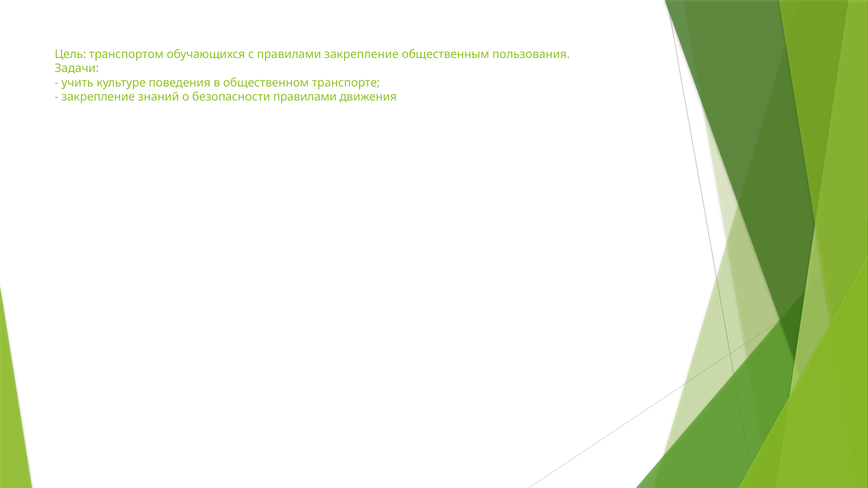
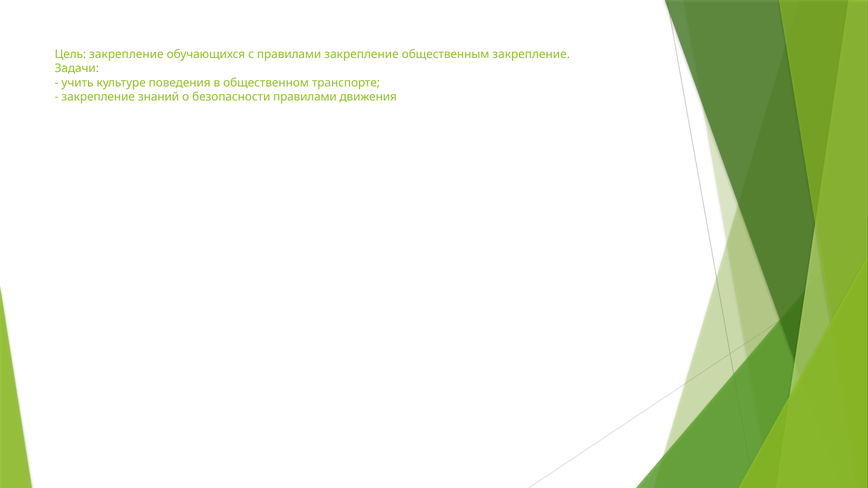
Цель транспортом: транспортом -> закрепление
общественным пользования: пользования -> закрепление
